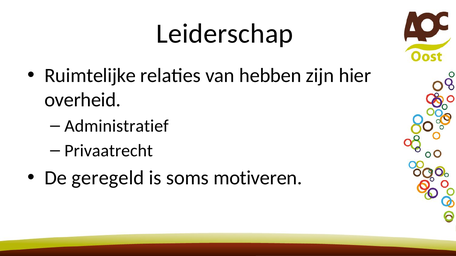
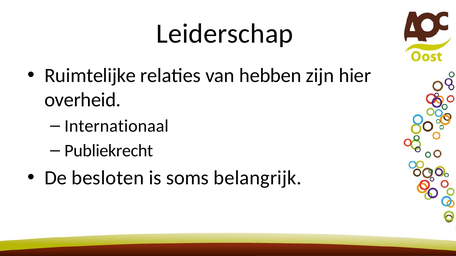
Administratief: Administratief -> Internationaal
Privaatrecht: Privaatrecht -> Publiekrecht
geregeld: geregeld -> besloten
motiveren: motiveren -> belangrijk
